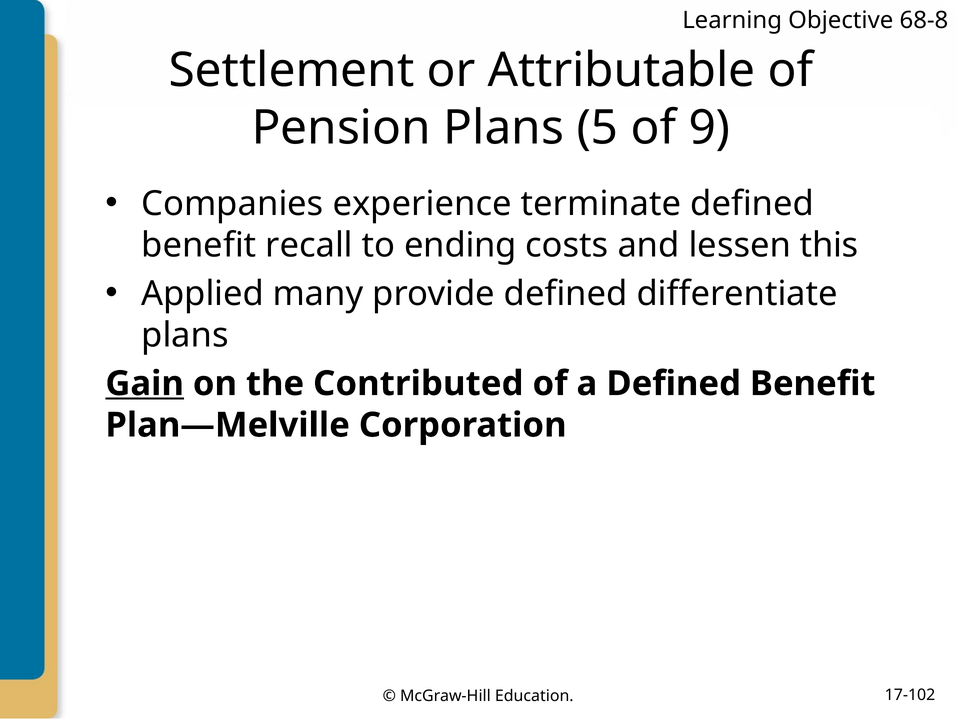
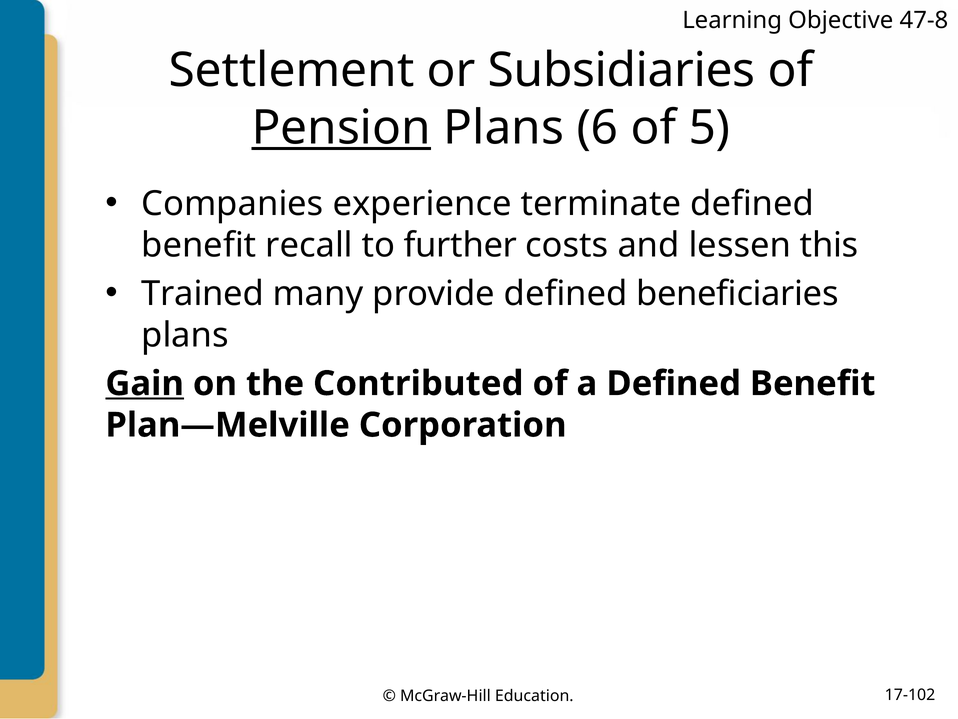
68-8: 68-8 -> 47-8
Attributable: Attributable -> Subsidiaries
Pension underline: none -> present
5: 5 -> 6
9: 9 -> 5
ending: ending -> further
Applied: Applied -> Trained
differentiate: differentiate -> beneficiaries
